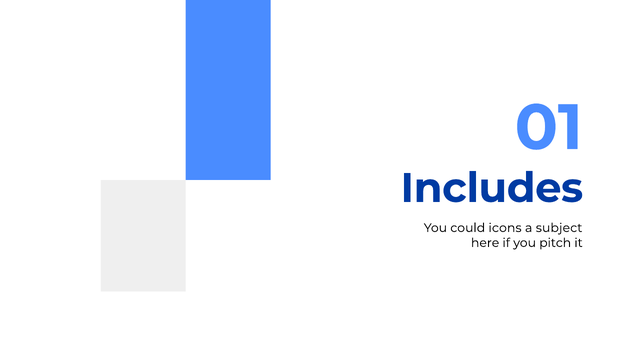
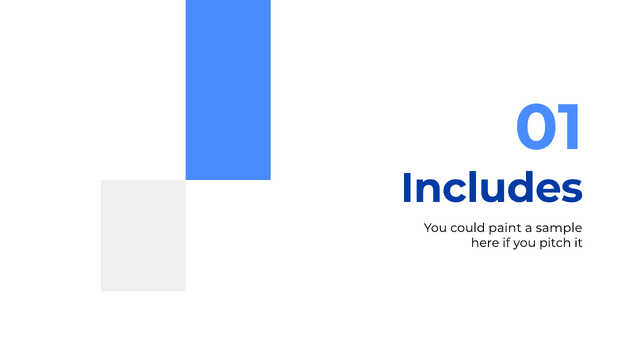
icons: icons -> paint
subject: subject -> sample
